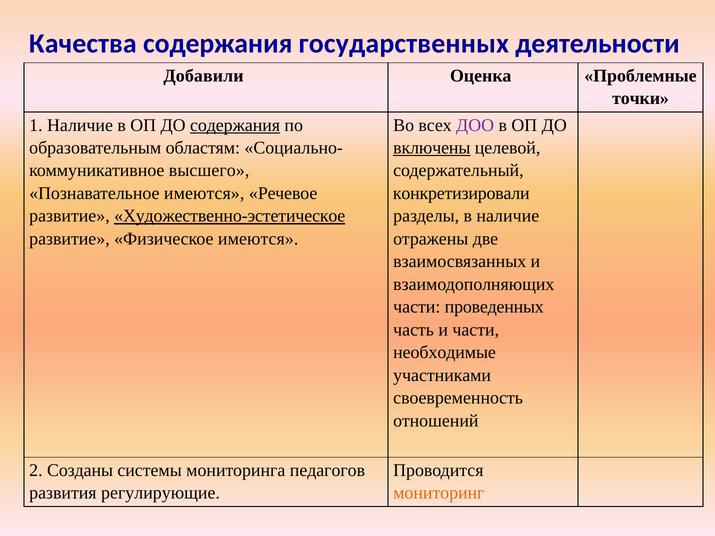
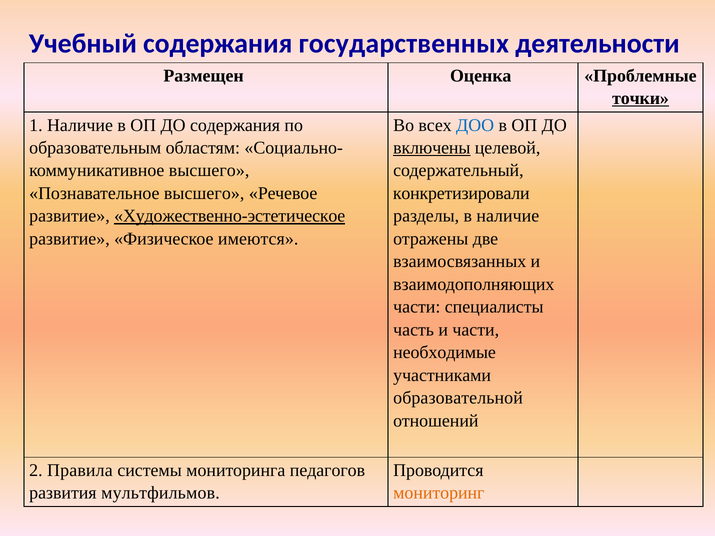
Качества: Качества -> Учебный
Добавили: Добавили -> Размещен
точки underline: none -> present
содержания at (235, 125) underline: present -> none
ДОО colour: purple -> blue
Познавательное имеются: имеются -> высшего
проведенных: проведенных -> специалисты
своевременность: своевременность -> образовательной
Созданы: Созданы -> Правила
регулирующие: регулирующие -> мультфильмов
